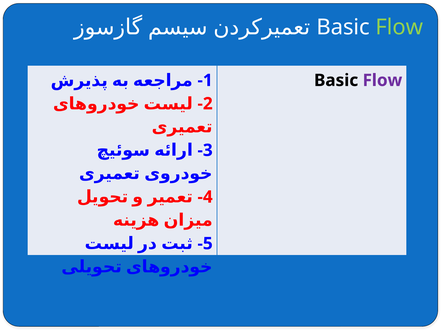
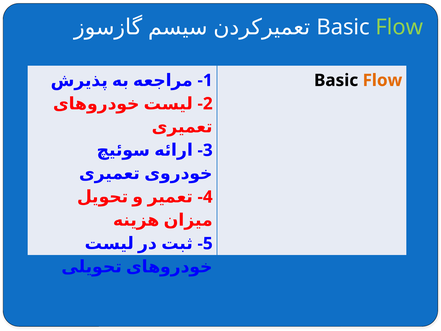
Flow at (382, 80) colour: purple -> orange
